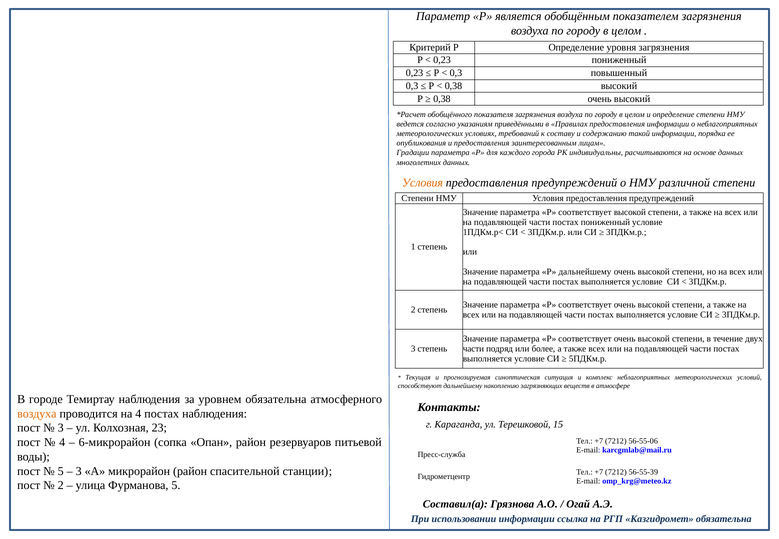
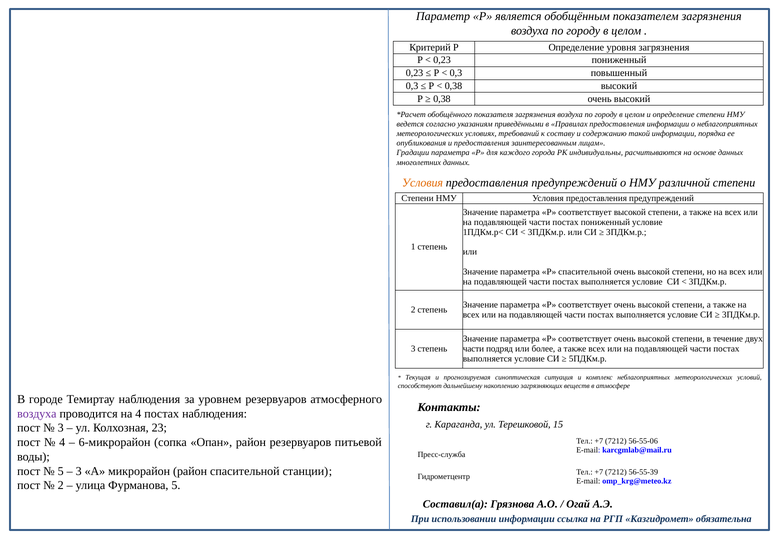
Р дальнейшему: дальнейшему -> спасительной
уровнем обязательна: обязательна -> резервуаров
воздуха at (37, 414) colour: orange -> purple
